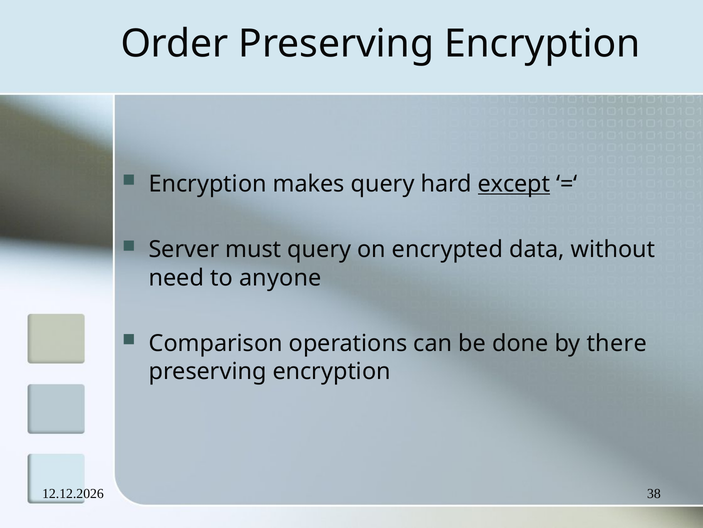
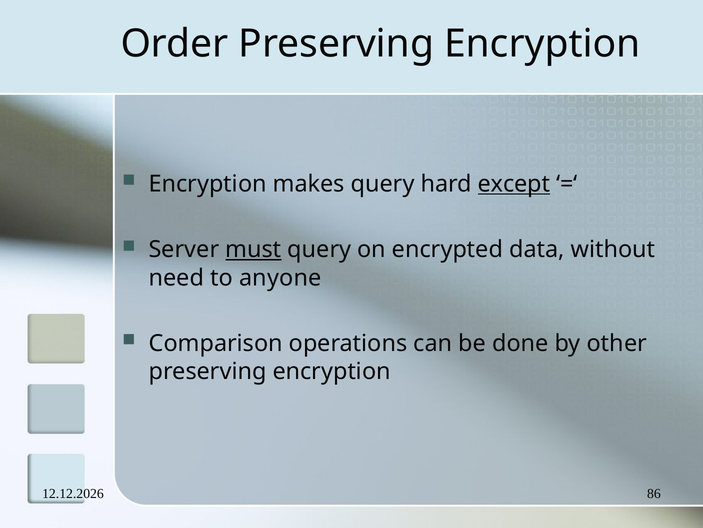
must underline: none -> present
there: there -> other
38: 38 -> 86
